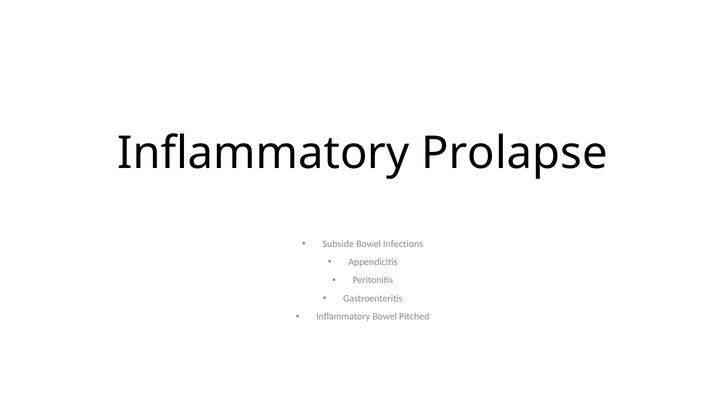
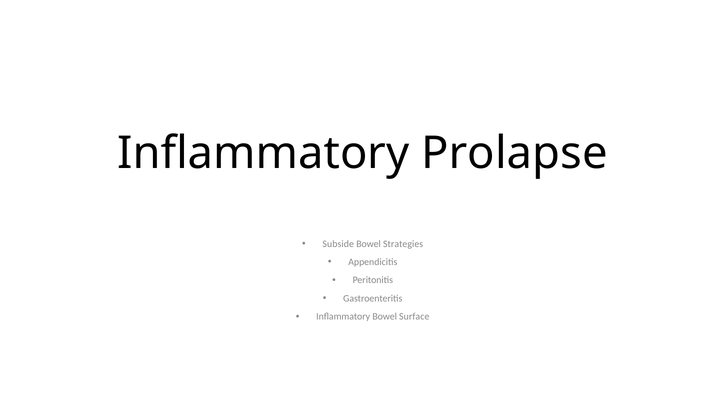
Infections: Infections -> Strategies
Pitched: Pitched -> Surface
